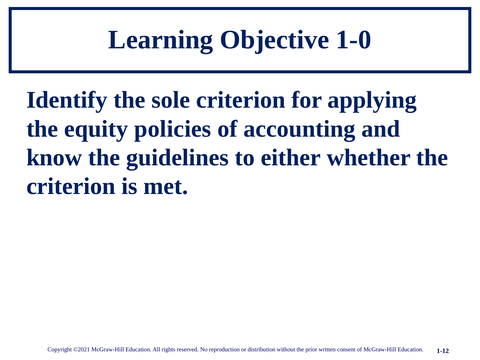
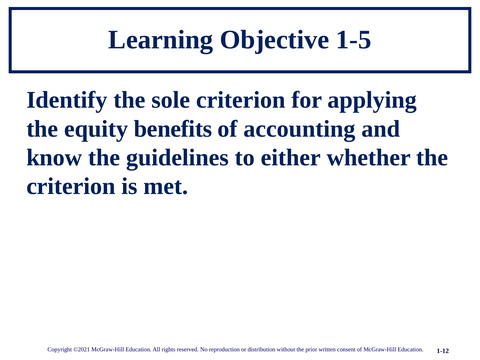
1-0: 1-0 -> 1-5
policies: policies -> benefits
